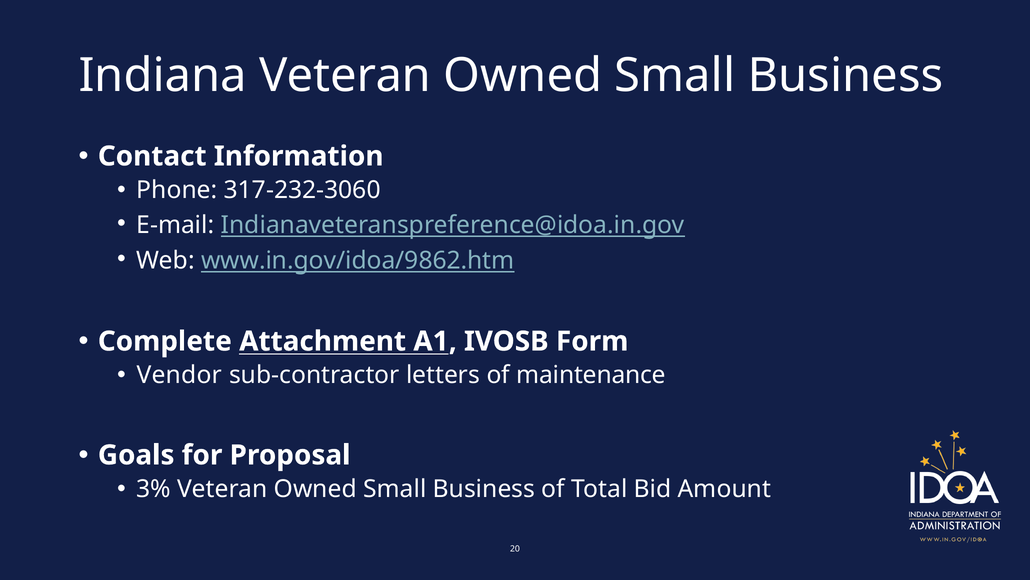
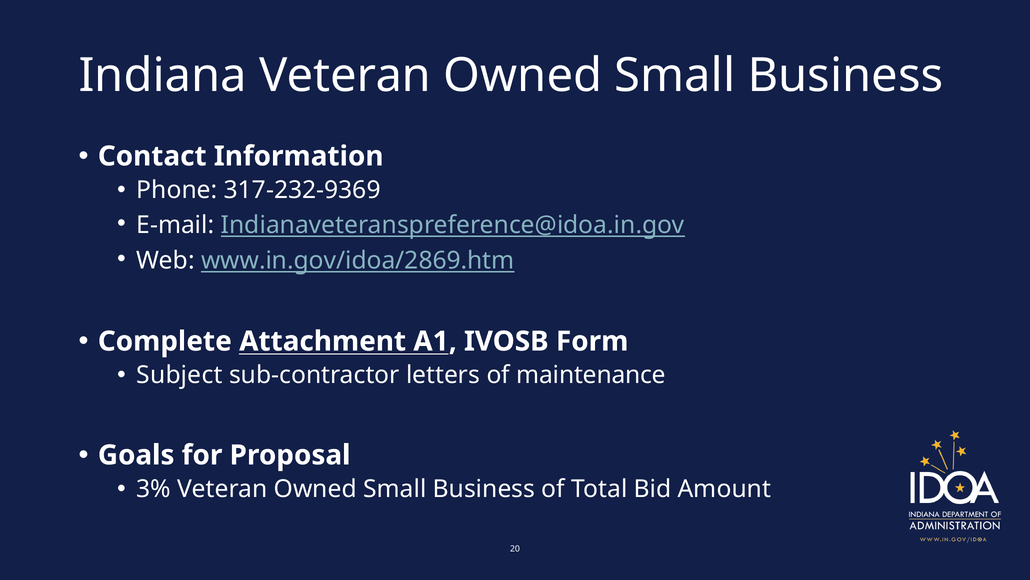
317-232-3060: 317-232-3060 -> 317-232-9369
www.in.gov/idoa/9862.htm: www.in.gov/idoa/9862.htm -> www.in.gov/idoa/2869.htm
Vendor: Vendor -> Subject
